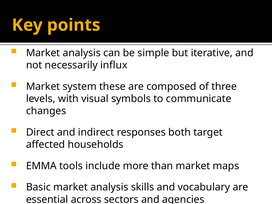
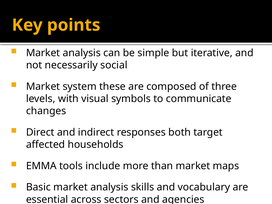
influx: influx -> social
